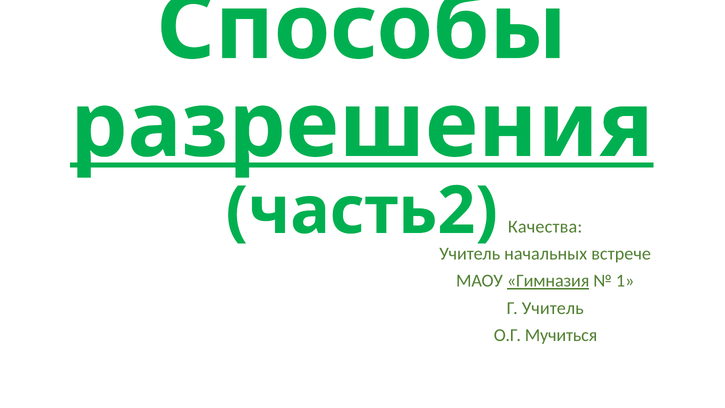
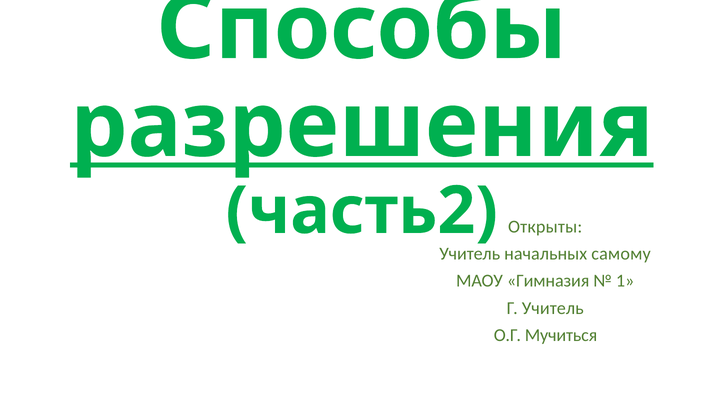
Качества: Качества -> Открыты
встрече: встрече -> самому
Гимназия underline: present -> none
